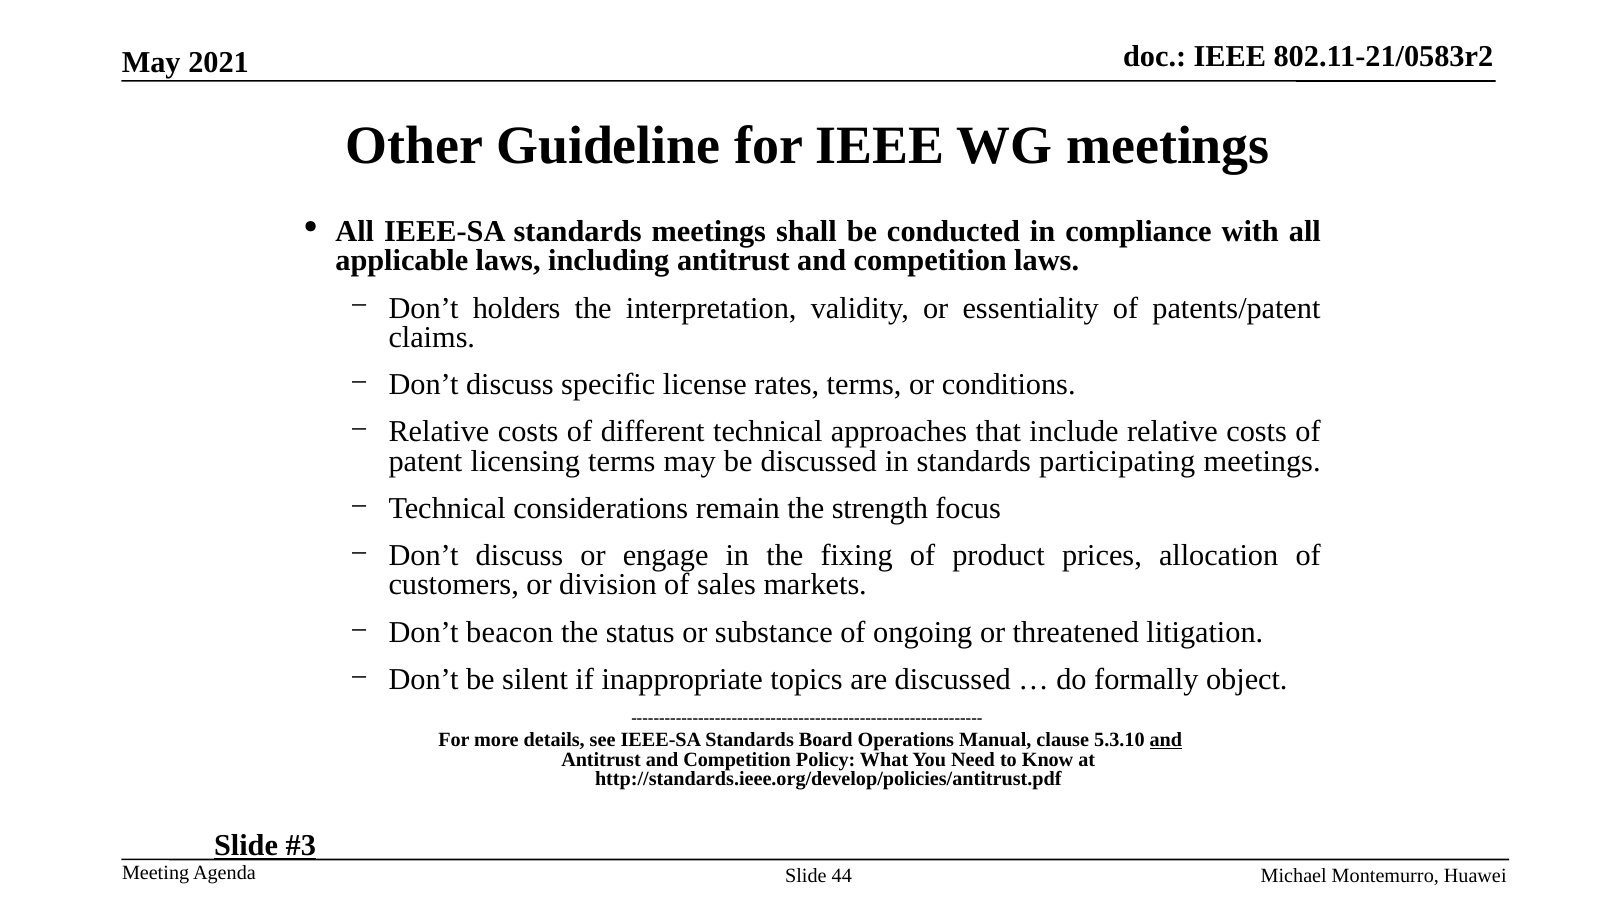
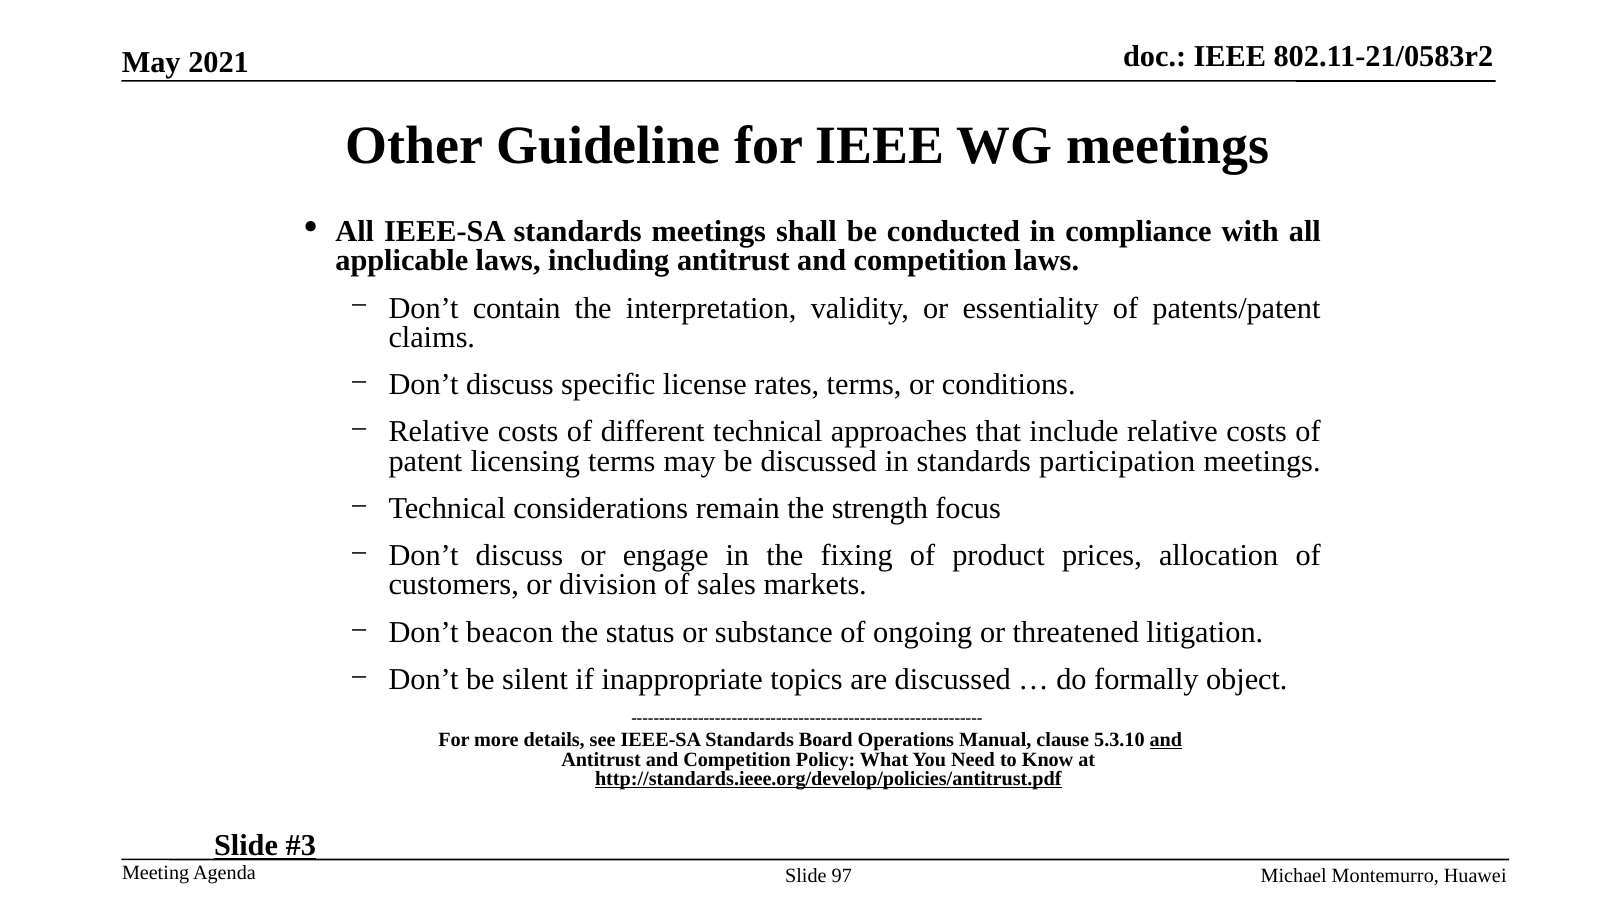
holders: holders -> contain
participating: participating -> participation
http://standards.ieee.org/develop/policies/antitrust.pdf underline: none -> present
44: 44 -> 97
